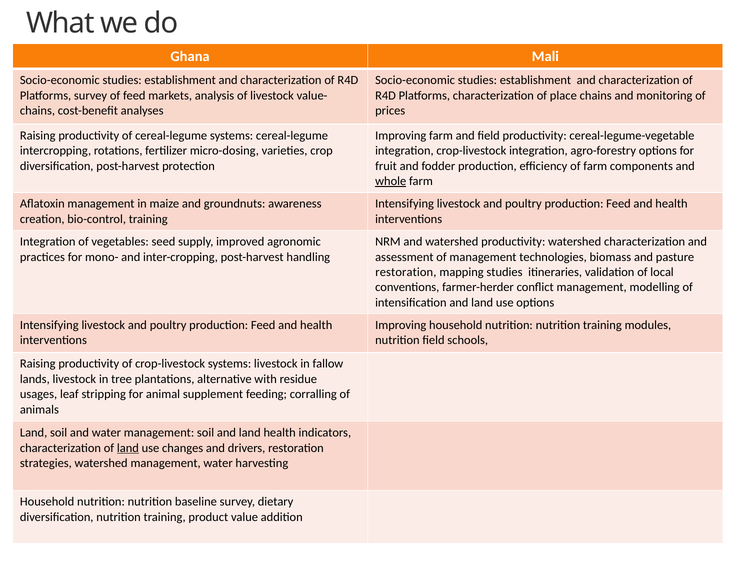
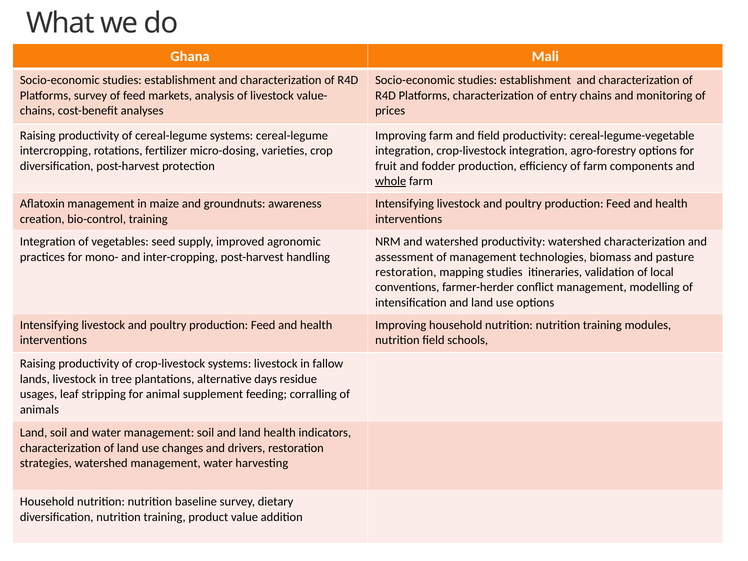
place: place -> entry
with: with -> days
land at (128, 448) underline: present -> none
